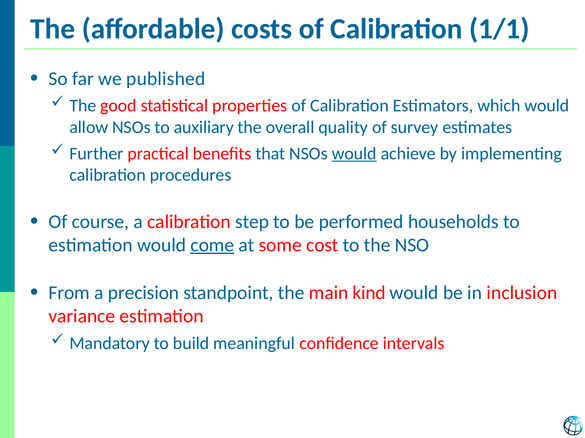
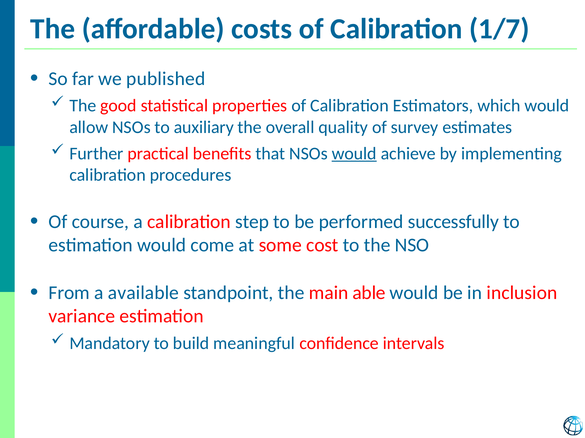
1/1: 1/1 -> 1/7
households: households -> successfully
come underline: present -> none
precision: precision -> available
kind: kind -> able
